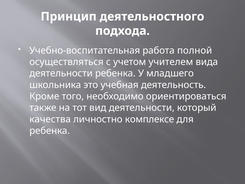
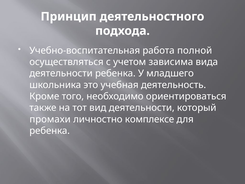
учителем: учителем -> зависима
качества: качества -> промахи
